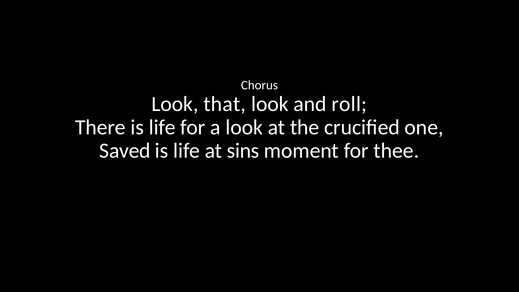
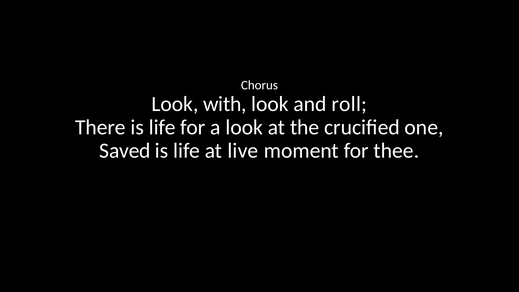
that: that -> with
sins: sins -> live
